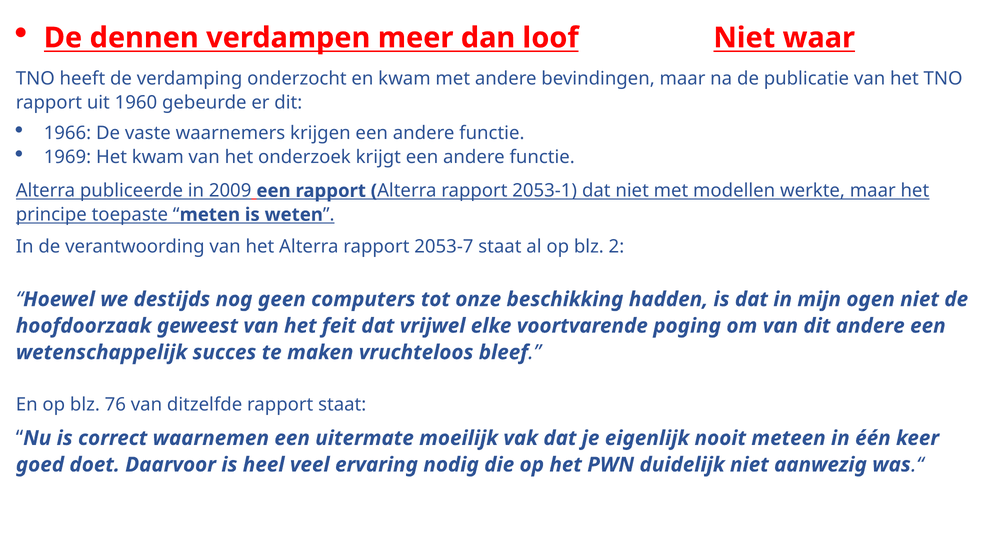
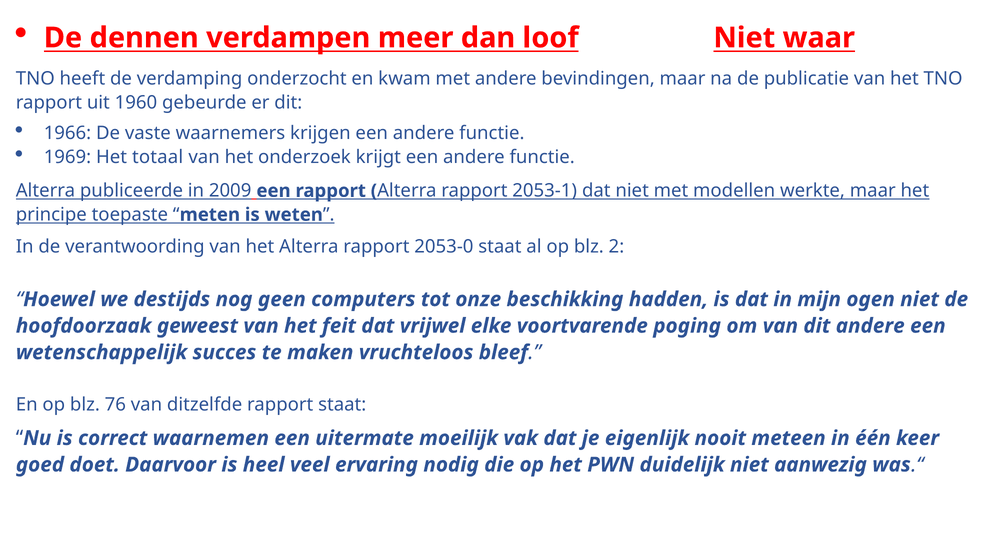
Het kwam: kwam -> totaal
2053-7: 2053-7 -> 2053-0
